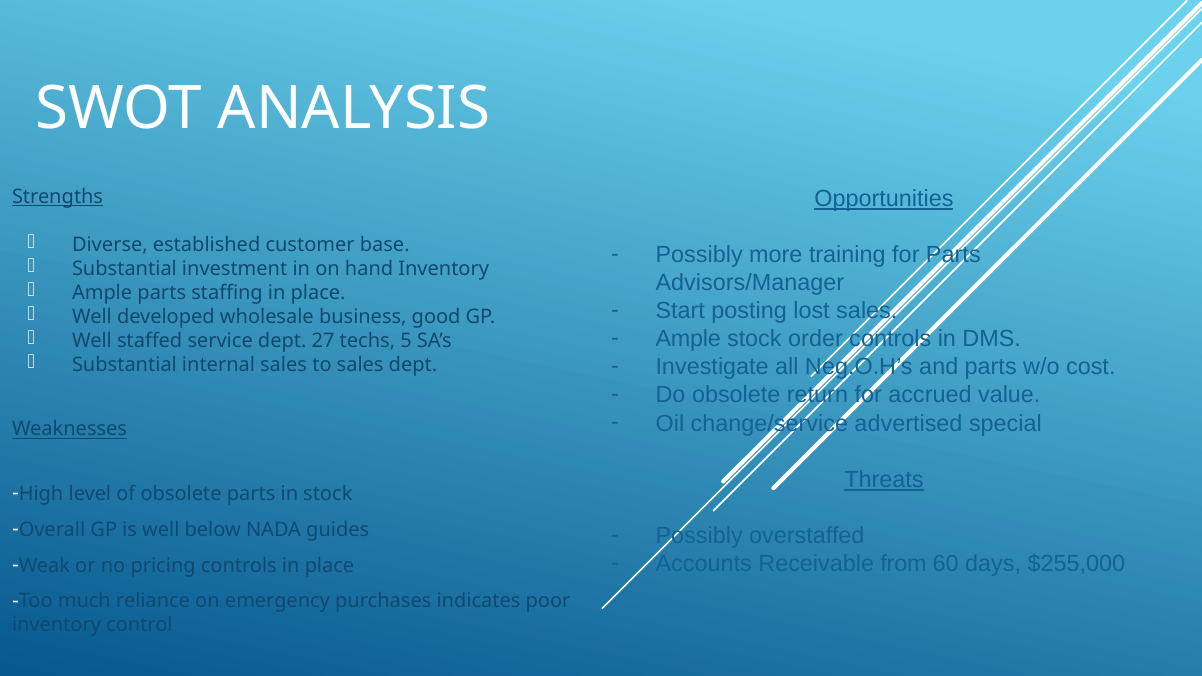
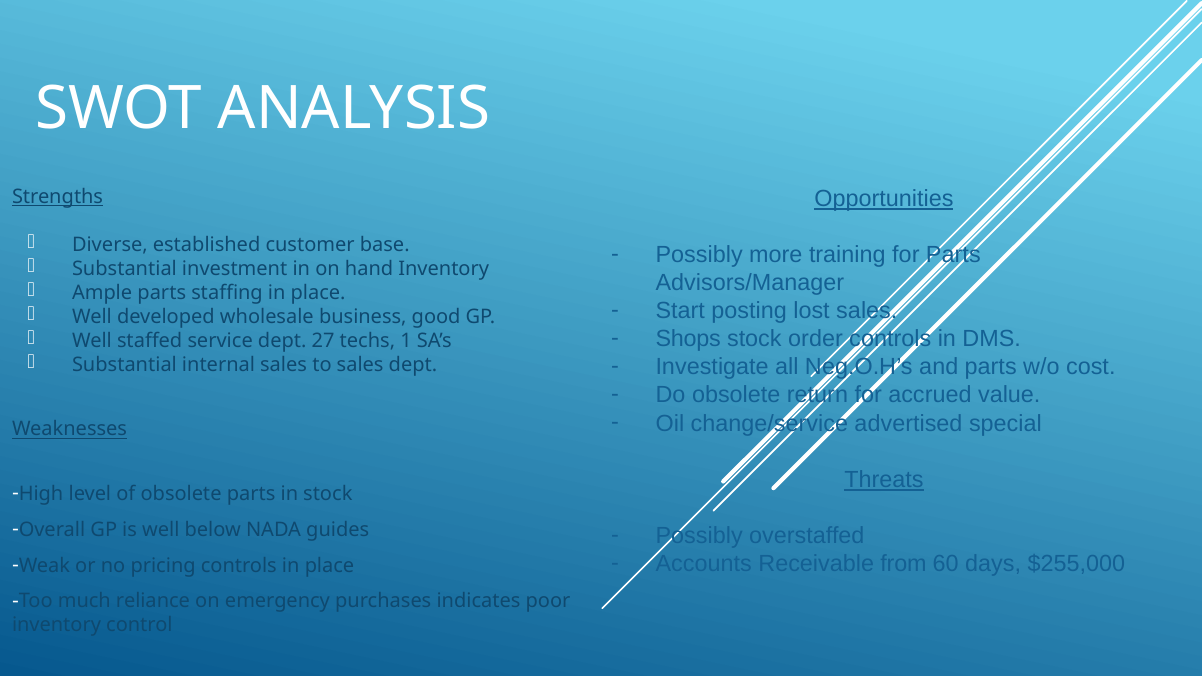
Ample at (688, 339): Ample -> Shops
5: 5 -> 1
